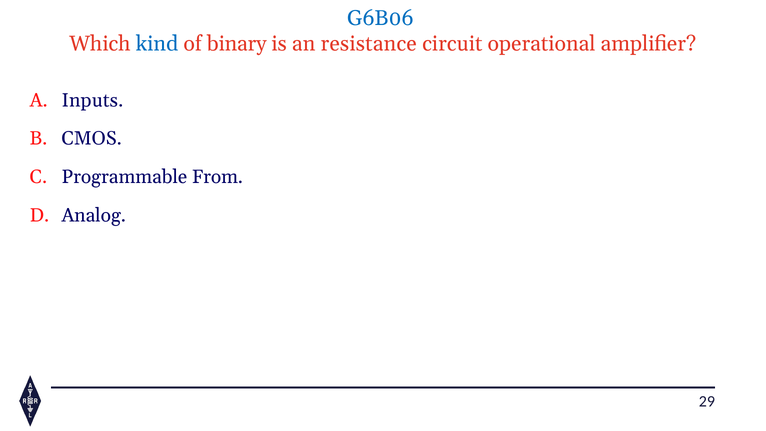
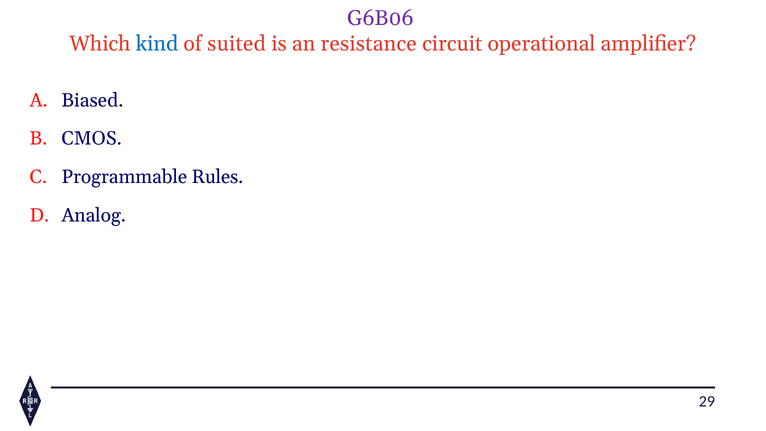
G6B06 colour: blue -> purple
binary: binary -> suited
Inputs: Inputs -> Biased
From: From -> Rules
